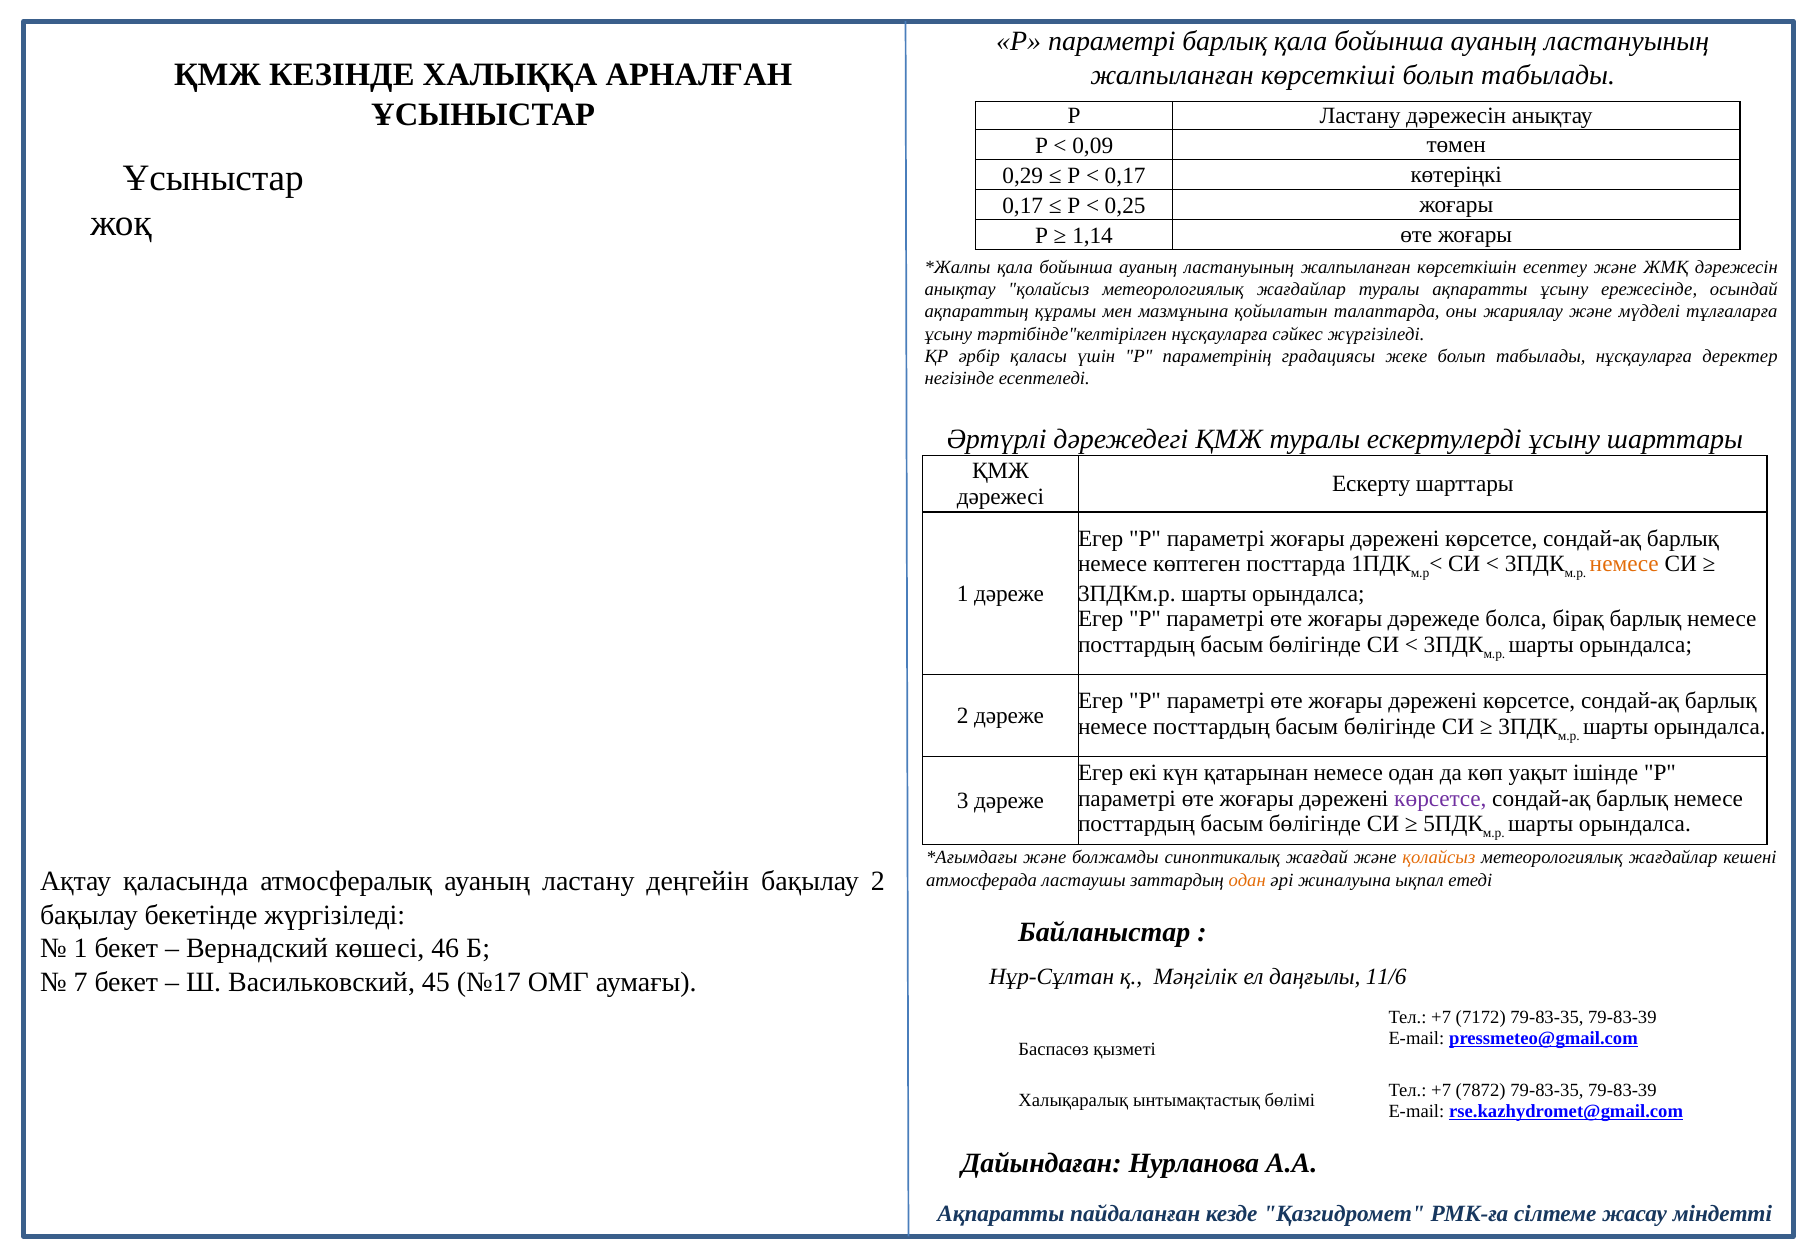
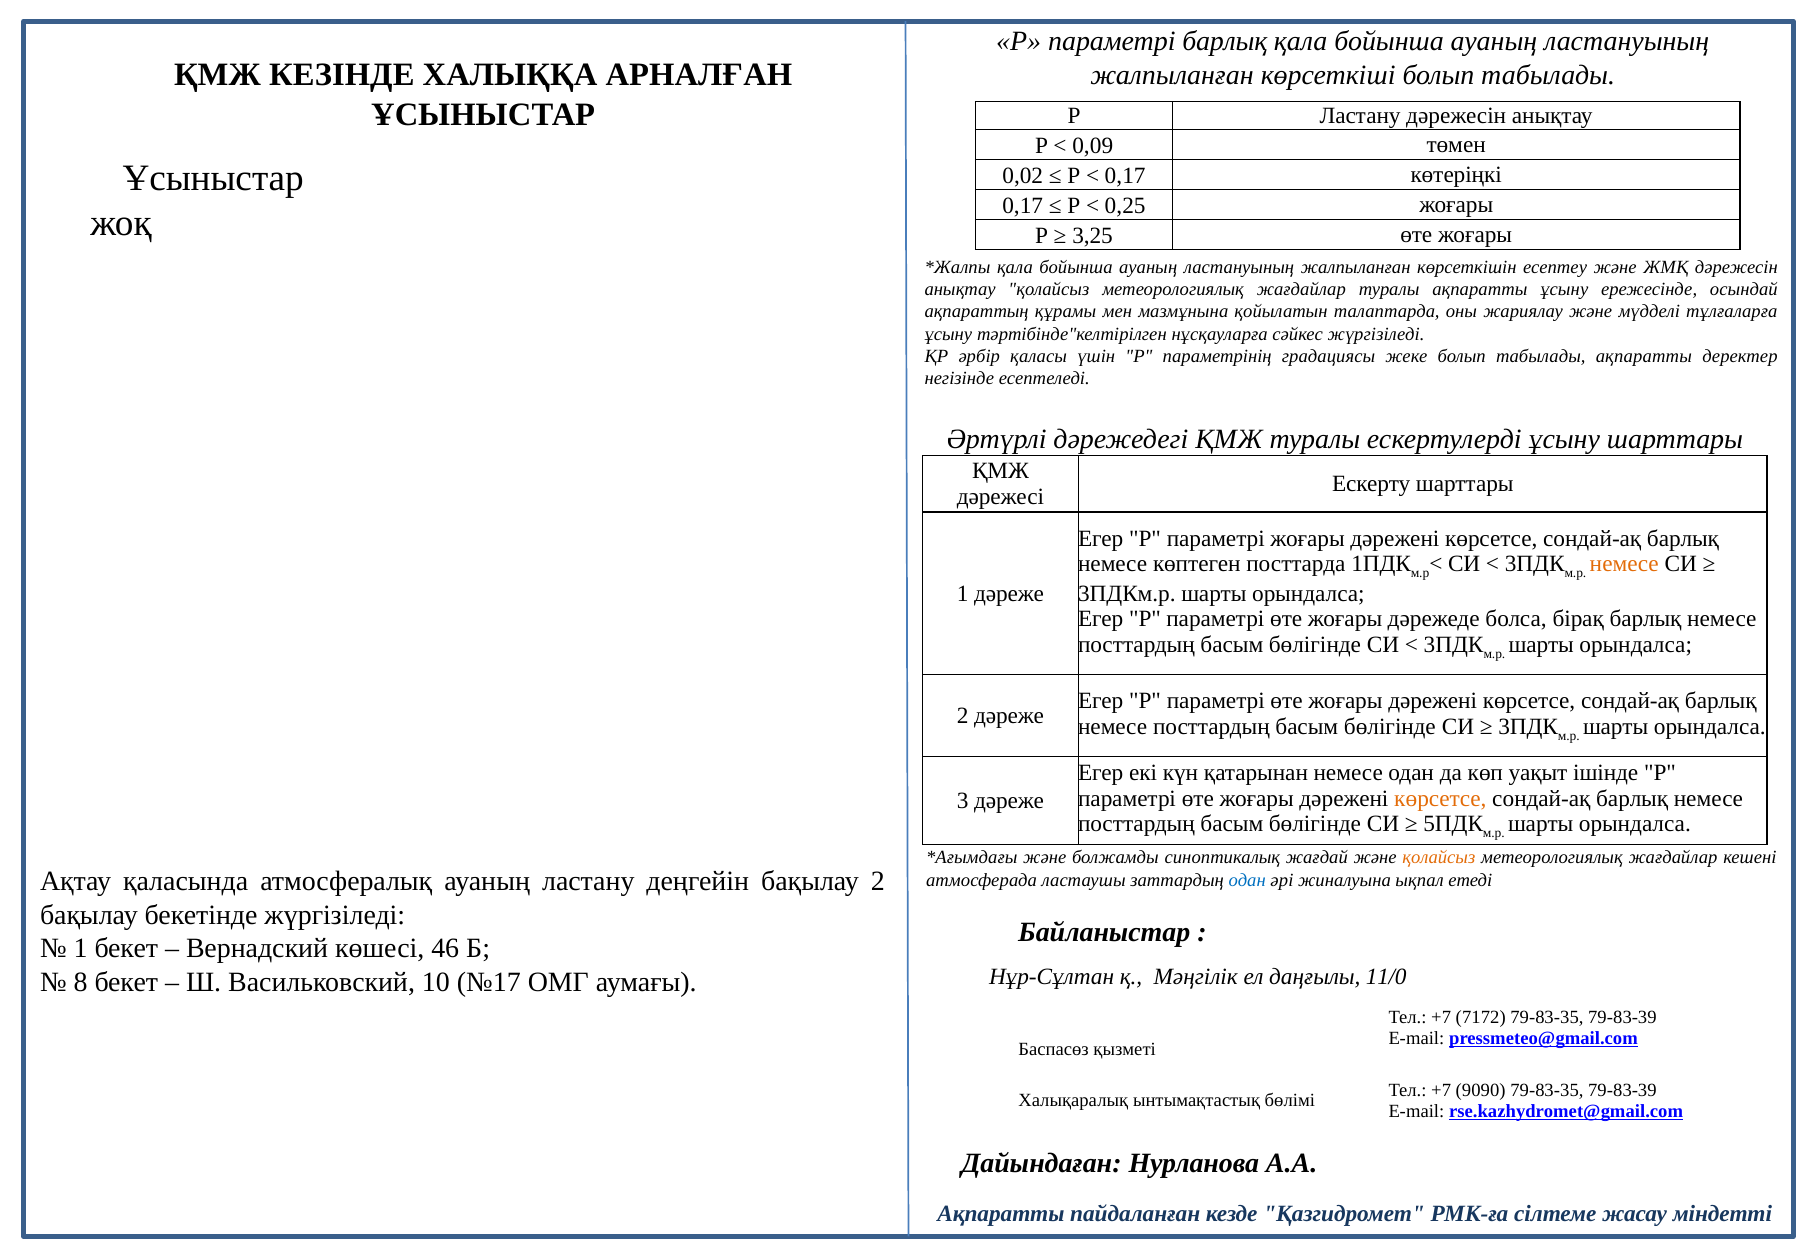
0,29: 0,29 -> 0,02
1,14: 1,14 -> 3,25
табылады нұсқауларға: нұсқауларға -> ақпаратты
көрсетсе at (1440, 798) colour: purple -> orange
одан at (1247, 880) colour: orange -> blue
11/6: 11/6 -> 11/0
7: 7 -> 8
45: 45 -> 10
7872: 7872 -> 9090
